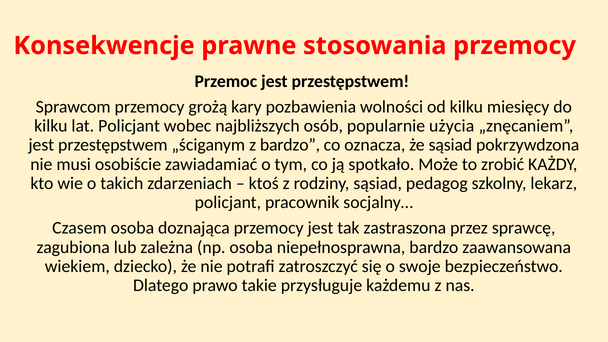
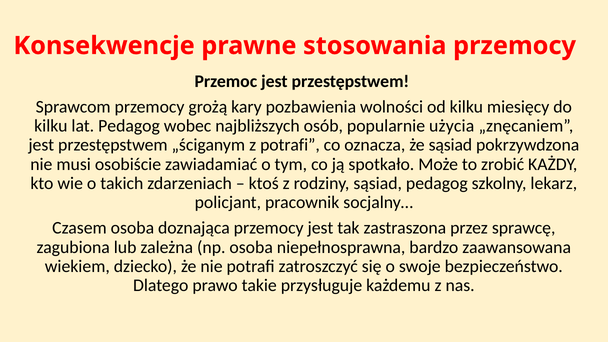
lat Policjant: Policjant -> Pedagog
z bardzo: bardzo -> potrafi
